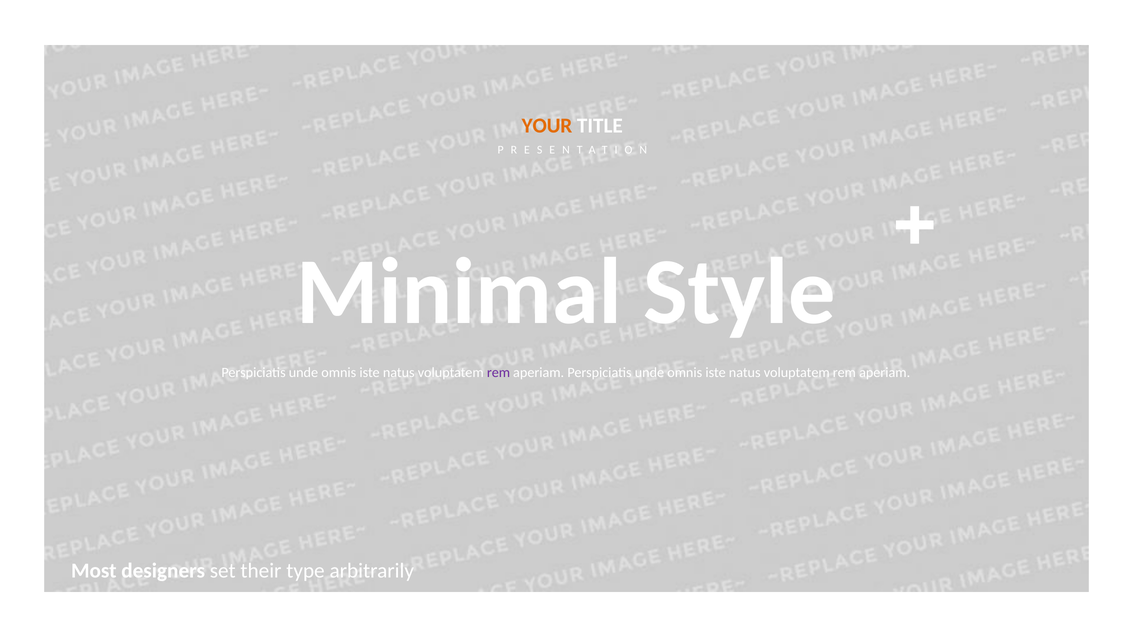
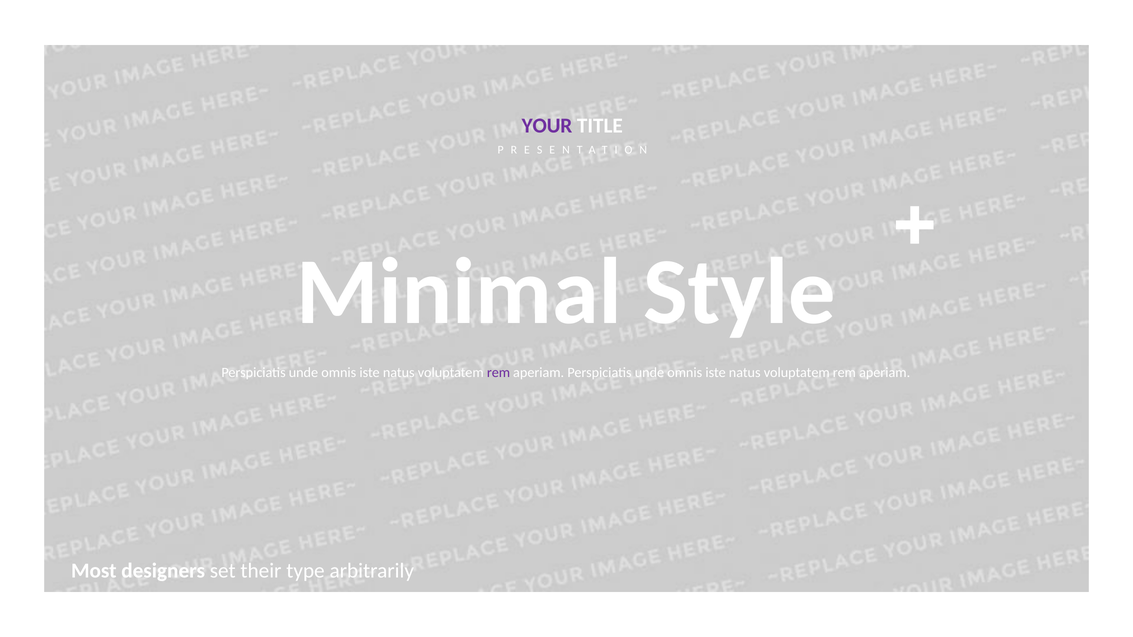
YOUR colour: orange -> purple
